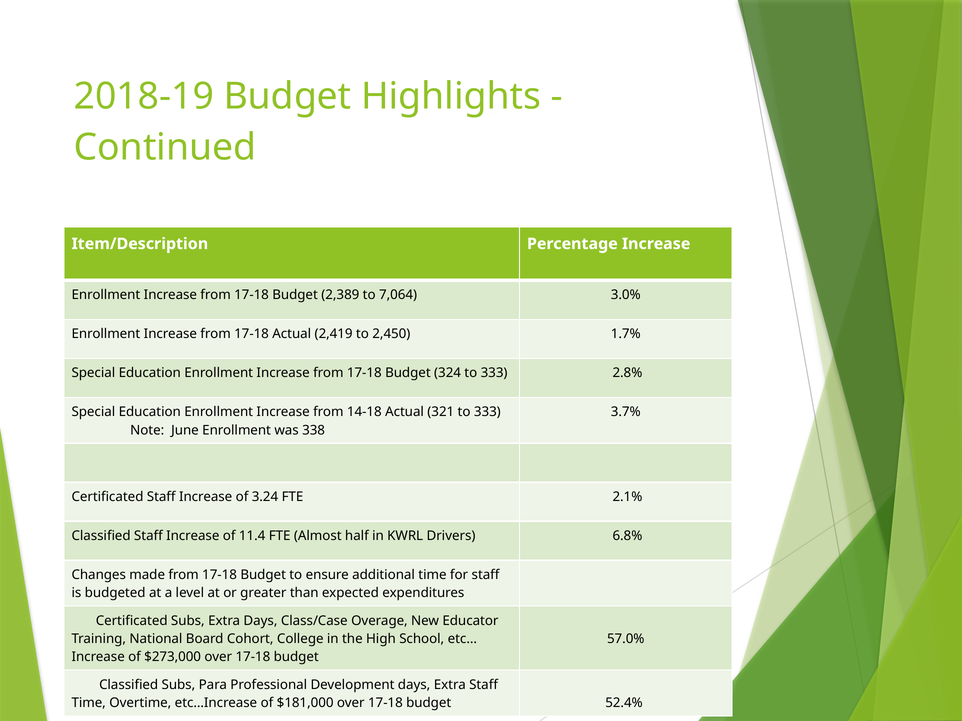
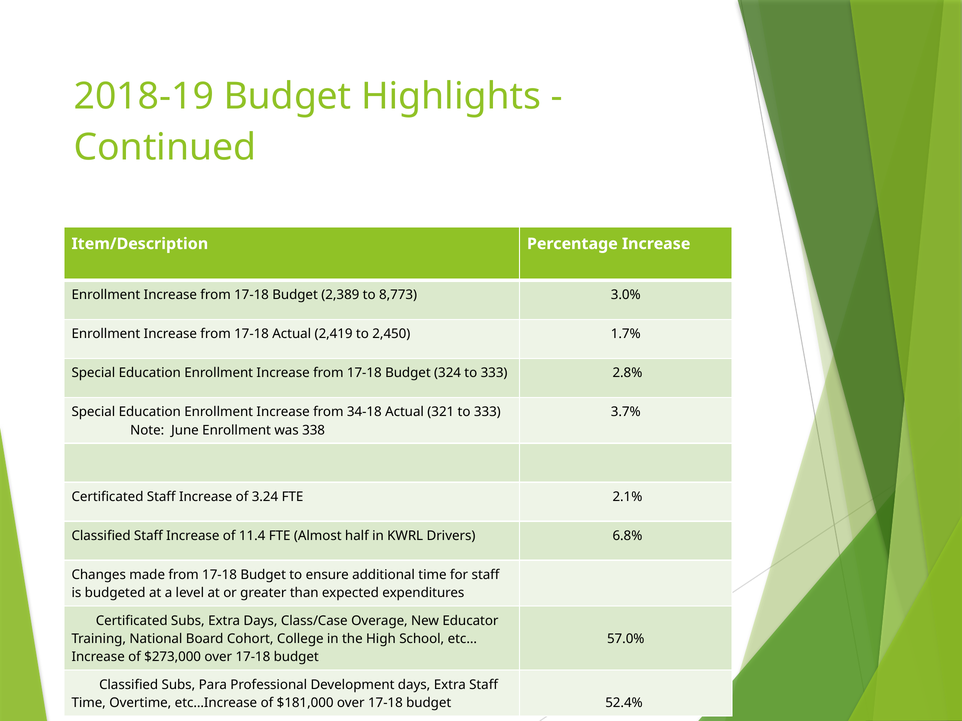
7,064: 7,064 -> 8,773
14-18: 14-18 -> 34-18
